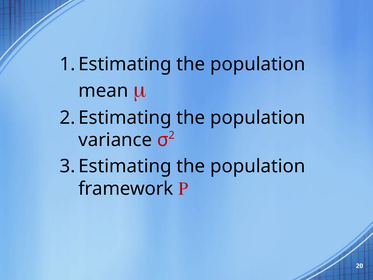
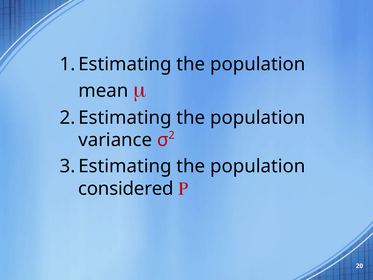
framework: framework -> considered
